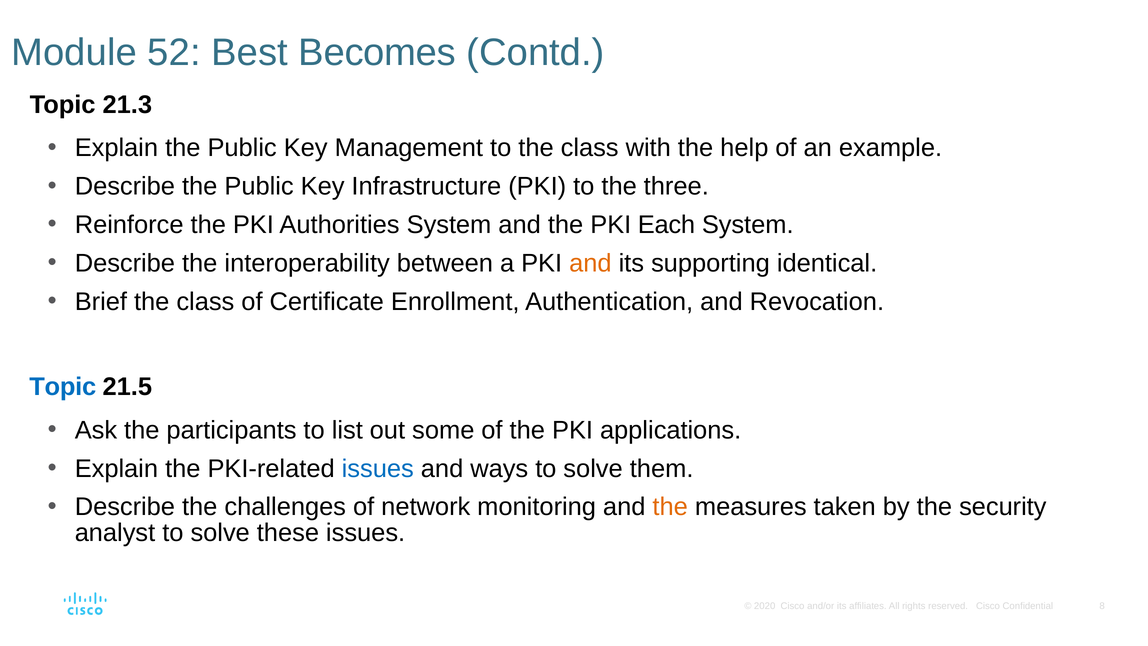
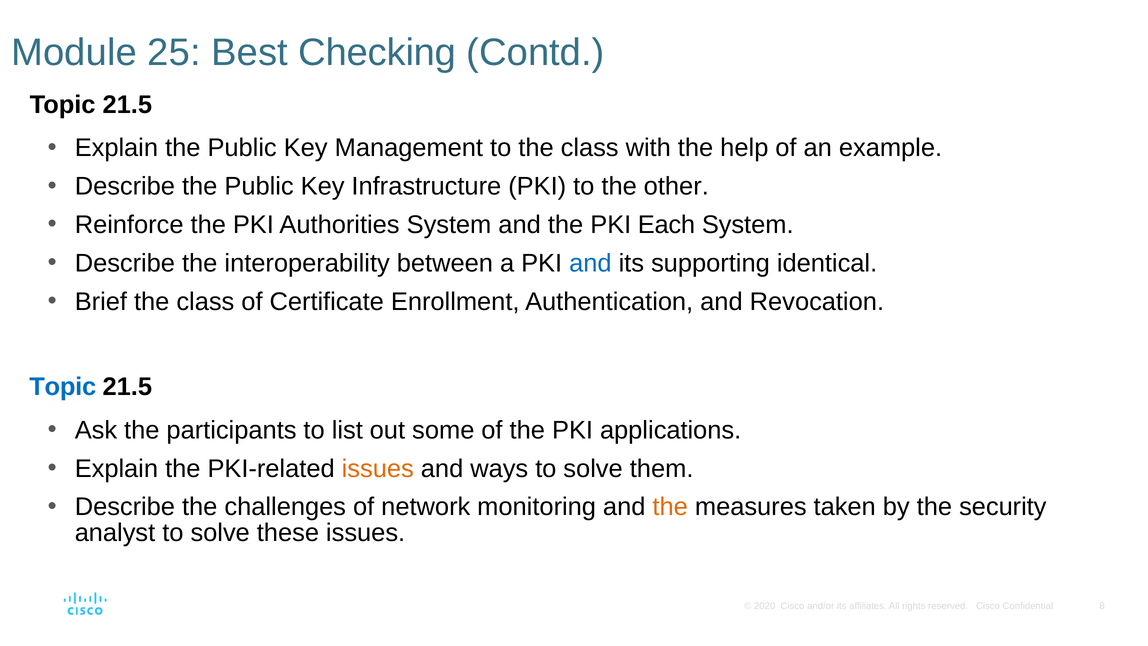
52: 52 -> 25
Becomes: Becomes -> Checking
21.3 at (127, 105): 21.3 -> 21.5
three: three -> other
and at (590, 263) colour: orange -> blue
issues at (378, 468) colour: blue -> orange
